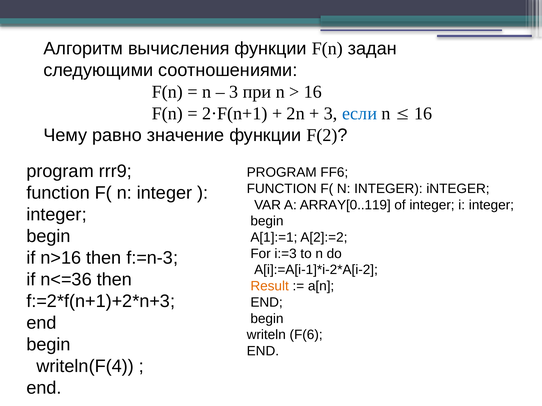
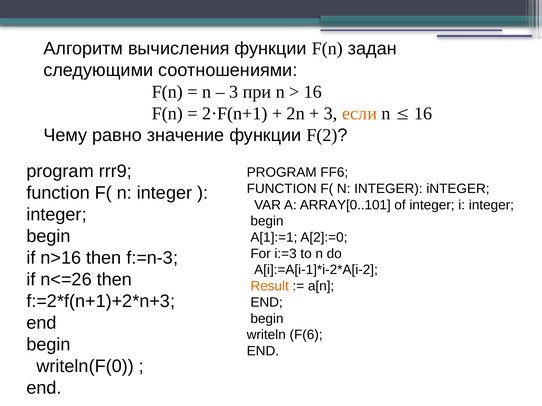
если colour: blue -> orange
ARRAY[0..119: ARRAY[0..119 -> ARRAY[0..101
A[2]:=2: A[2]:=2 -> A[2]:=0
n<=36: n<=36 -> n<=26
writeln(F(4: writeln(F(4 -> writeln(F(0
